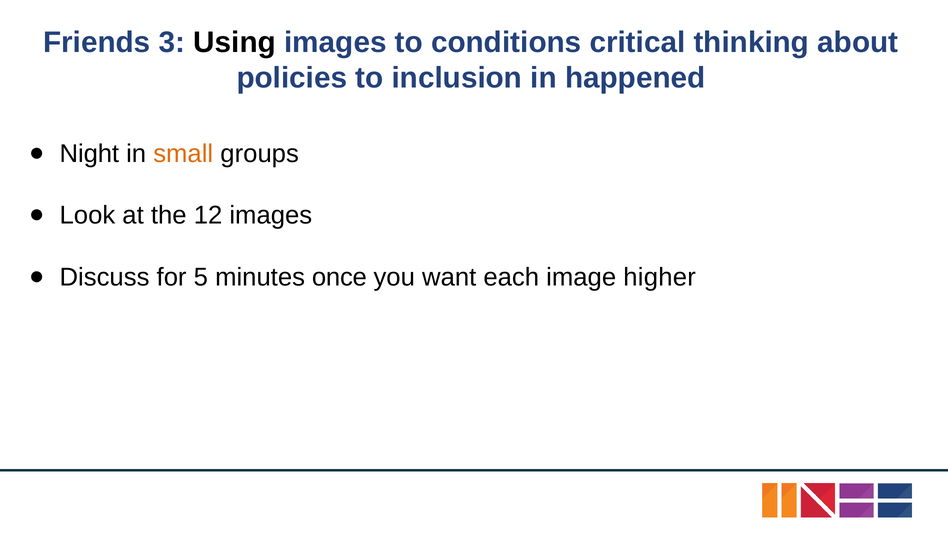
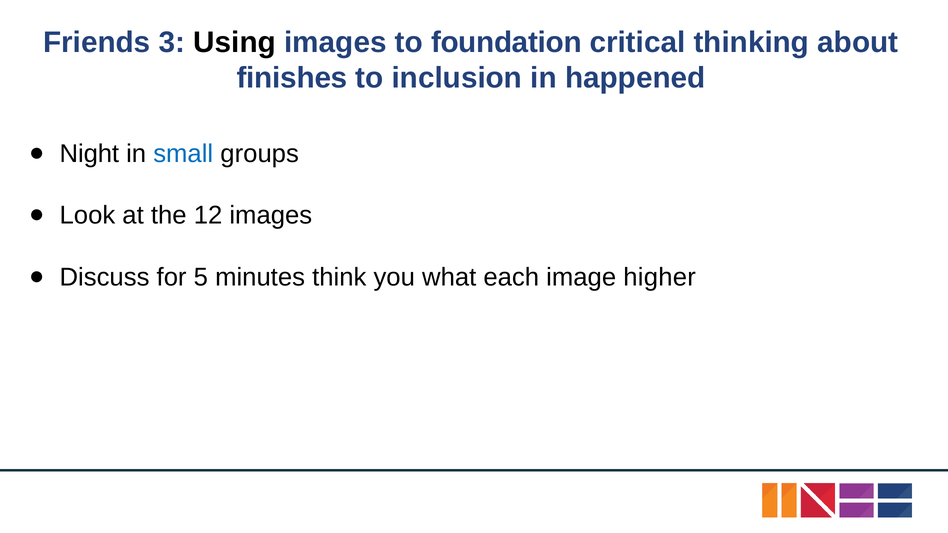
conditions: conditions -> foundation
policies: policies -> finishes
small colour: orange -> blue
once: once -> think
want: want -> what
